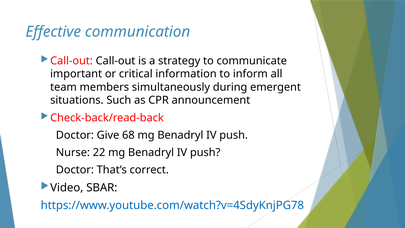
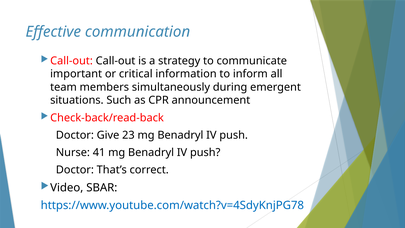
68: 68 -> 23
22: 22 -> 41
